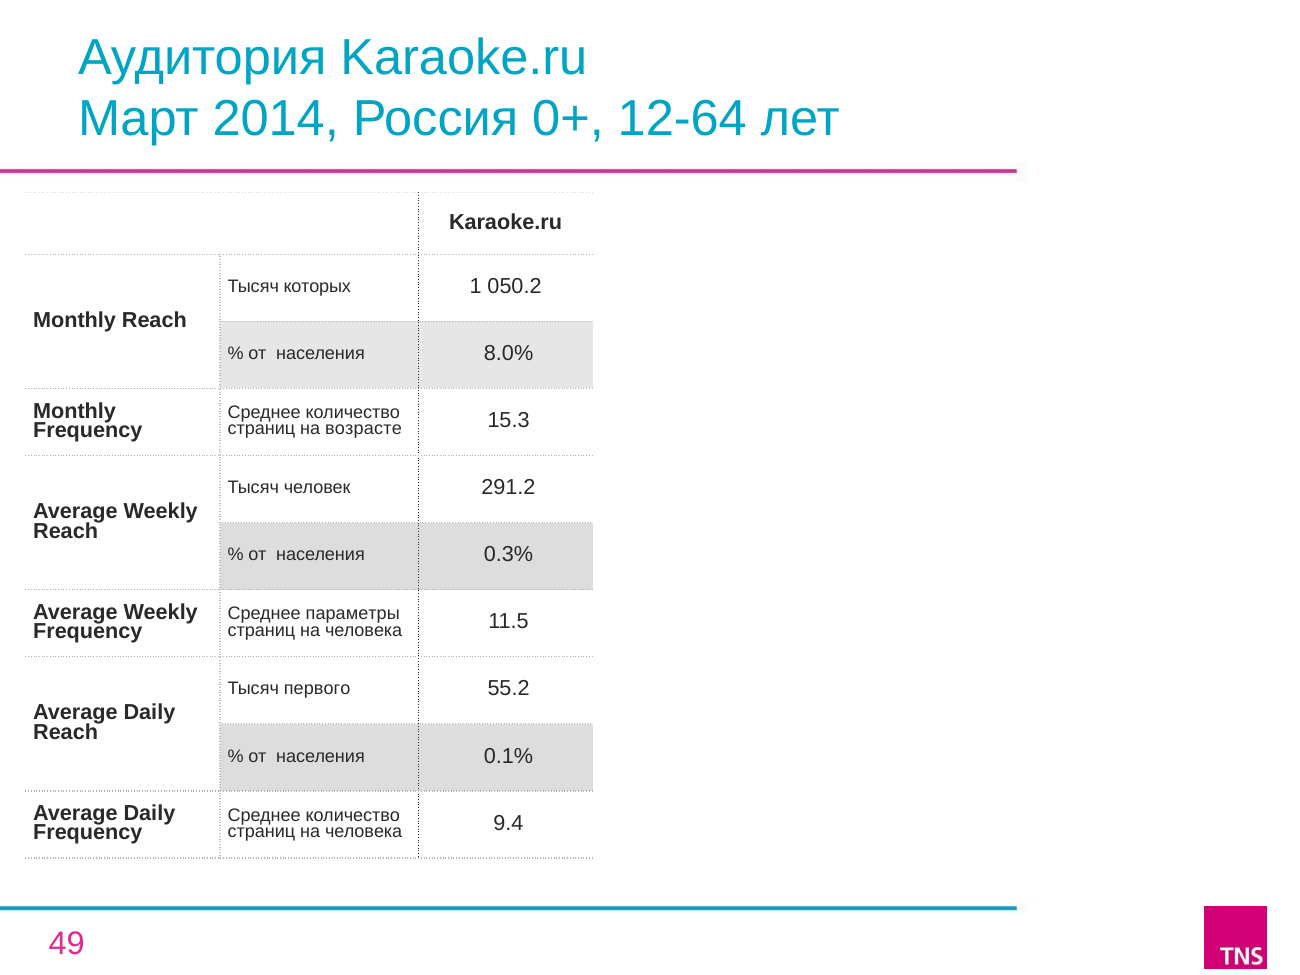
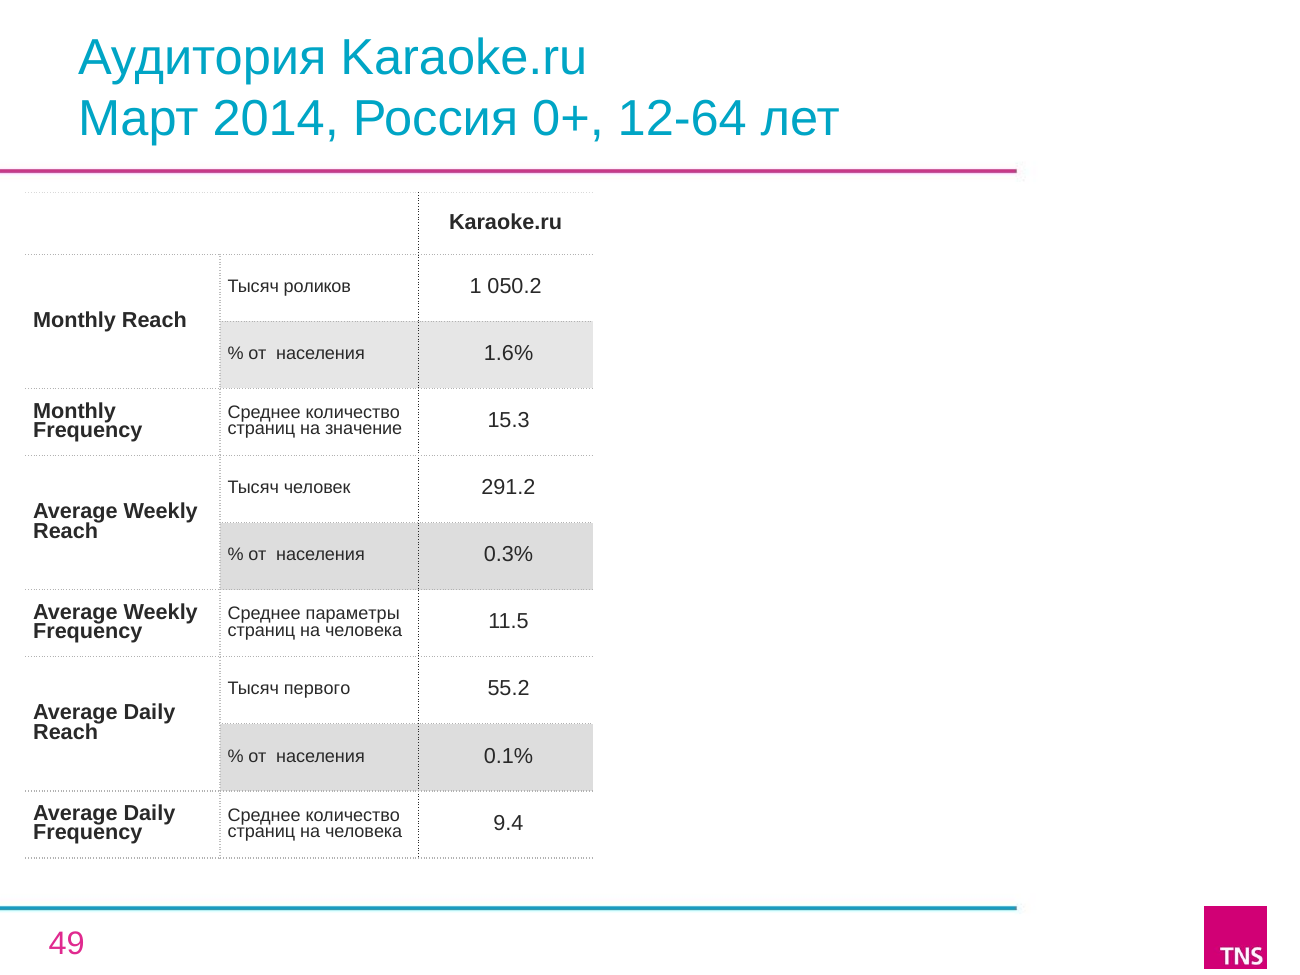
которых: которых -> роликов
8.0%: 8.0% -> 1.6%
возрасте: возрасте -> значение
